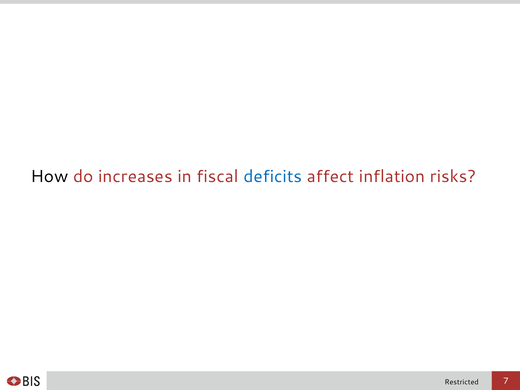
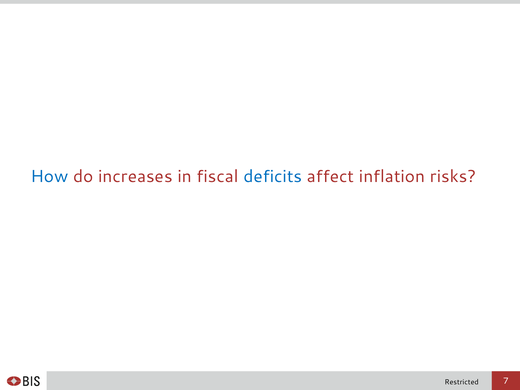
How colour: black -> blue
